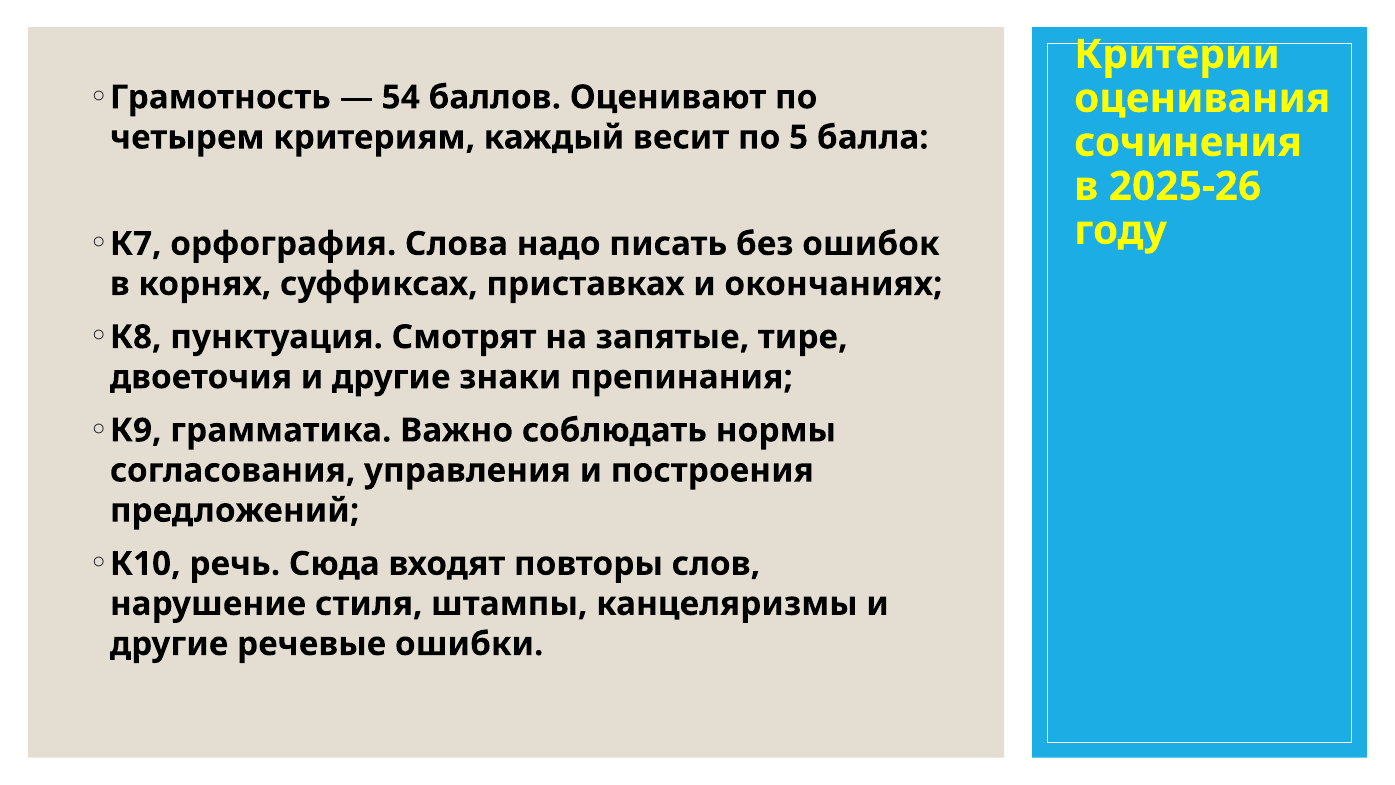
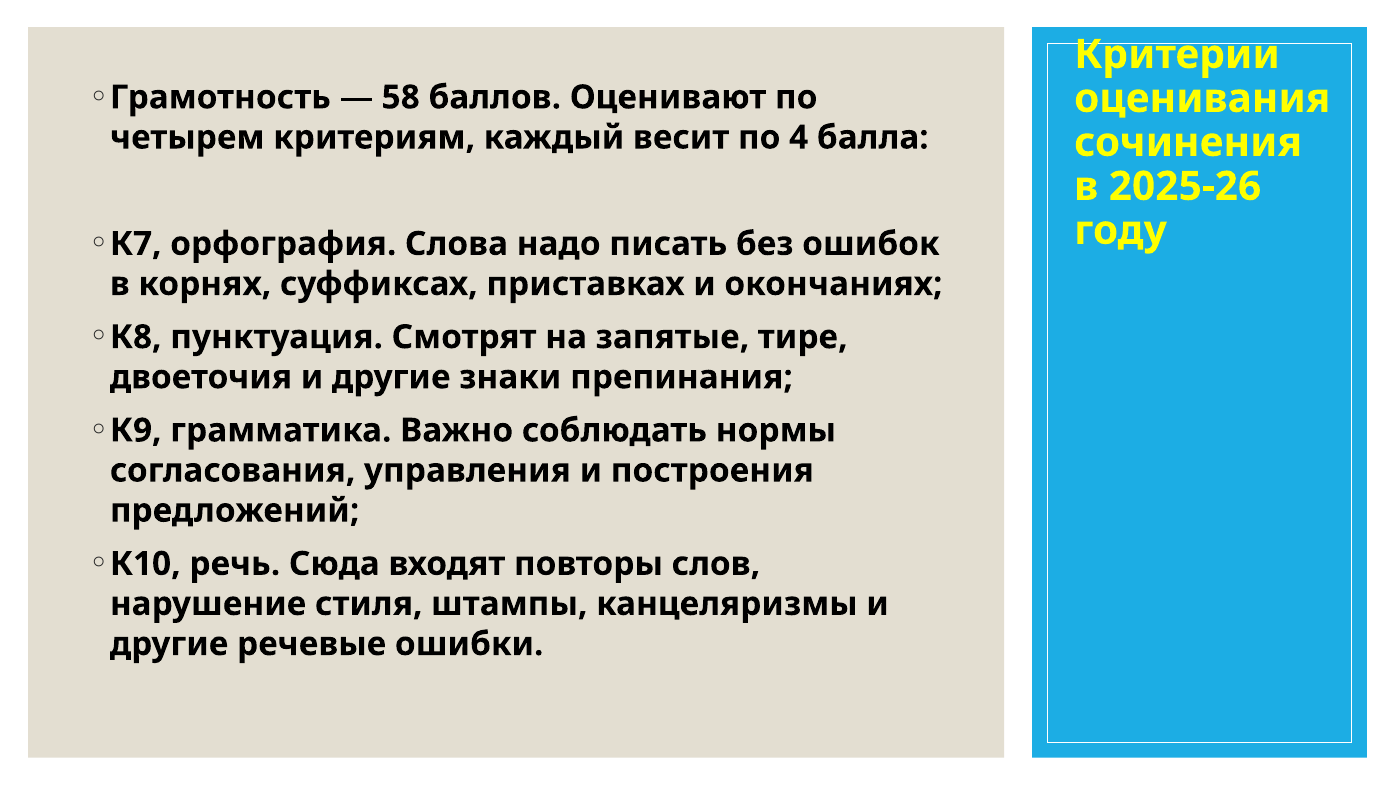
54: 54 -> 58
5: 5 -> 4
